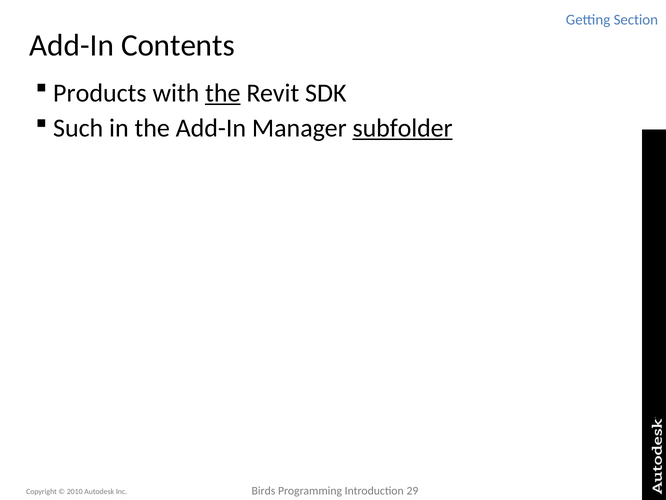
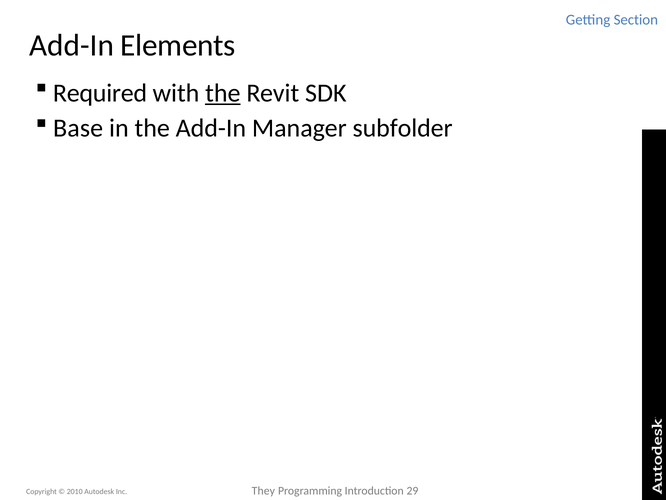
Contents: Contents -> Elements
Products: Products -> Required
Such: Such -> Base
subfolder underline: present -> none
Birds: Birds -> They
